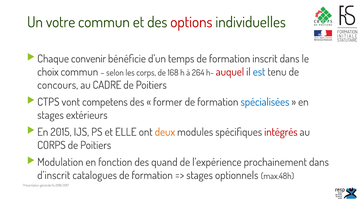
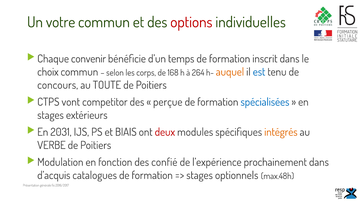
auquel colour: red -> orange
CADRE: CADRE -> TOUTE
competens: competens -> competitor
former: former -> perçue
2015: 2015 -> 2031
ELLE: ELLE -> BIAIS
deux colour: orange -> red
intégrés colour: red -> orange
CORPS at (51, 145): CORPS -> VERBE
quand: quand -> confié
d’inscrit: d’inscrit -> d’acquis
